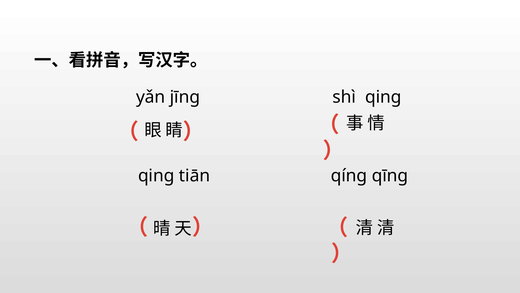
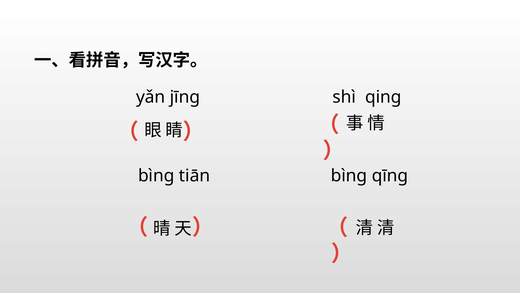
qing at (156, 176): qing -> bìng
qíng at (349, 176): qíng -> bìng
